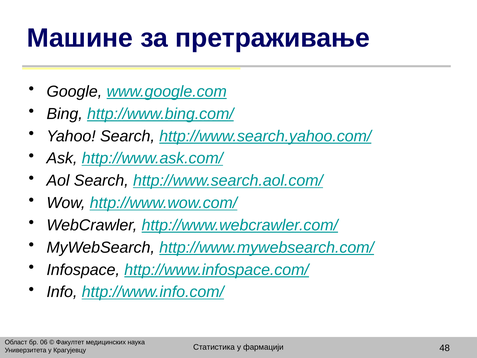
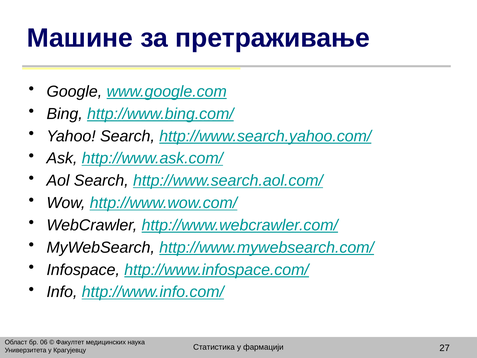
48: 48 -> 27
